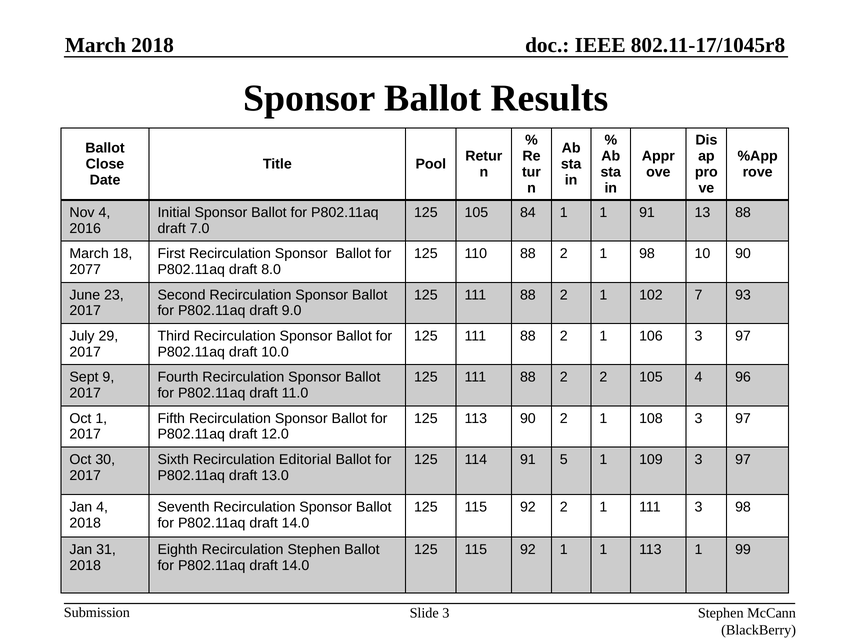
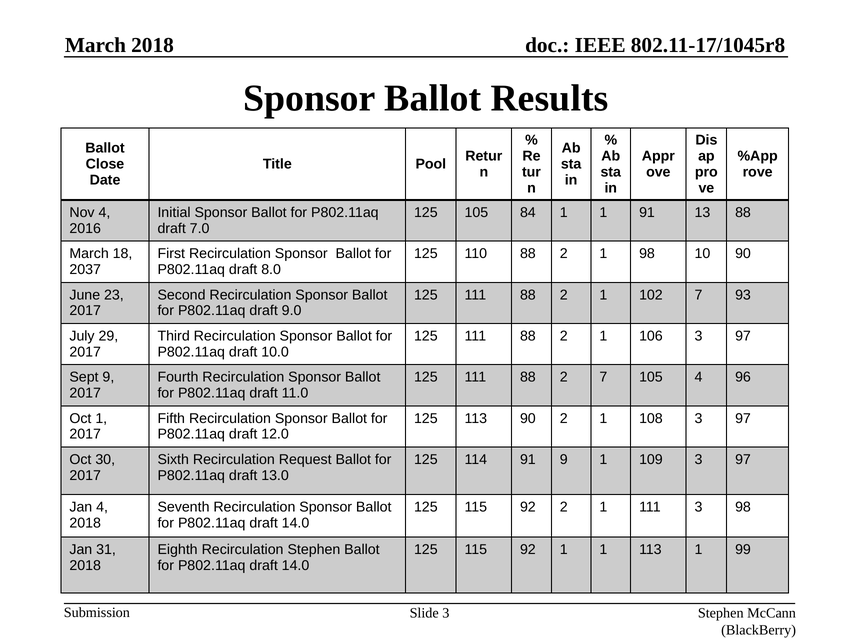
2077: 2077 -> 2037
2 2: 2 -> 7
Editorial: Editorial -> Request
91 5: 5 -> 9
